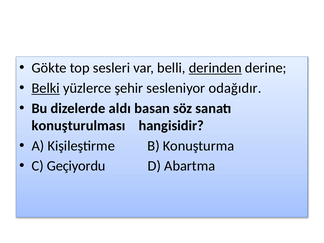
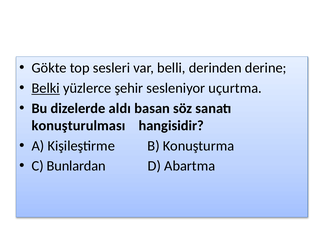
derinden underline: present -> none
odağıdır: odağıdır -> uçurtma
Geçiyordu: Geçiyordu -> Bunlardan
